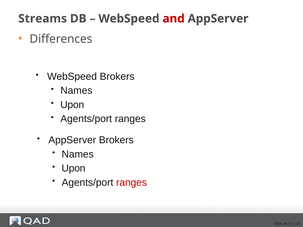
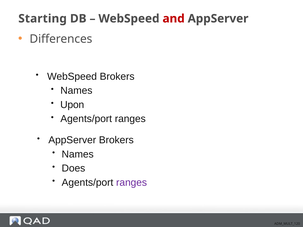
Streams: Streams -> Starting
Upon at (73, 169): Upon -> Does
ranges at (132, 183) colour: red -> purple
